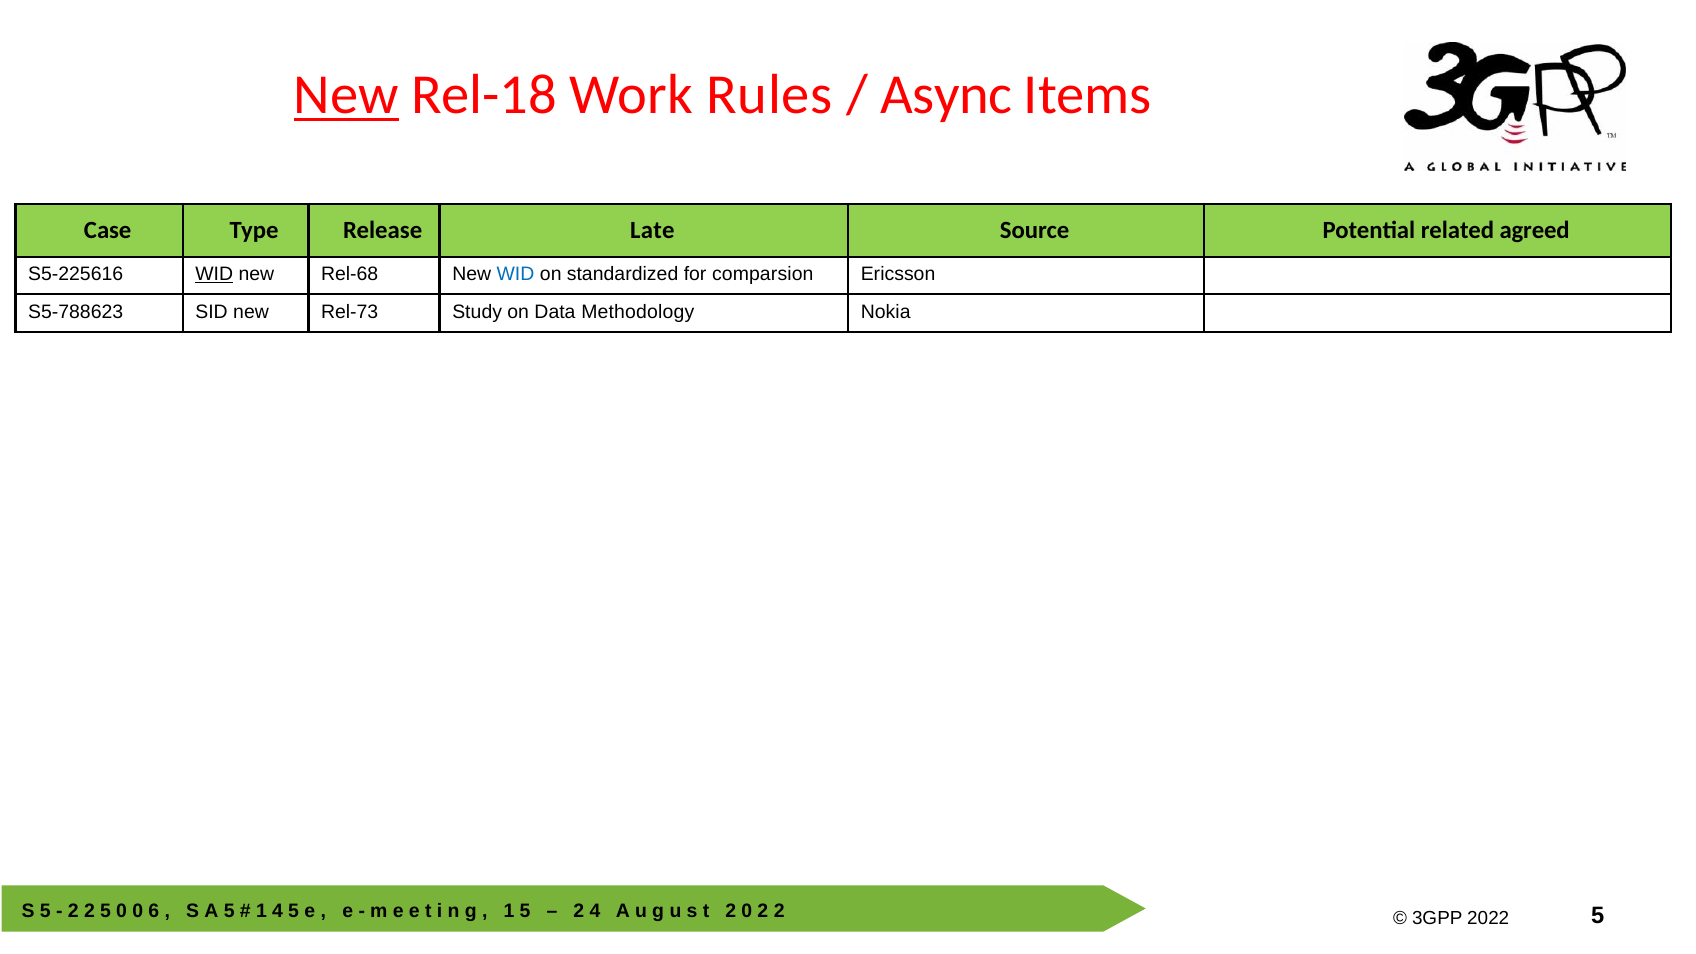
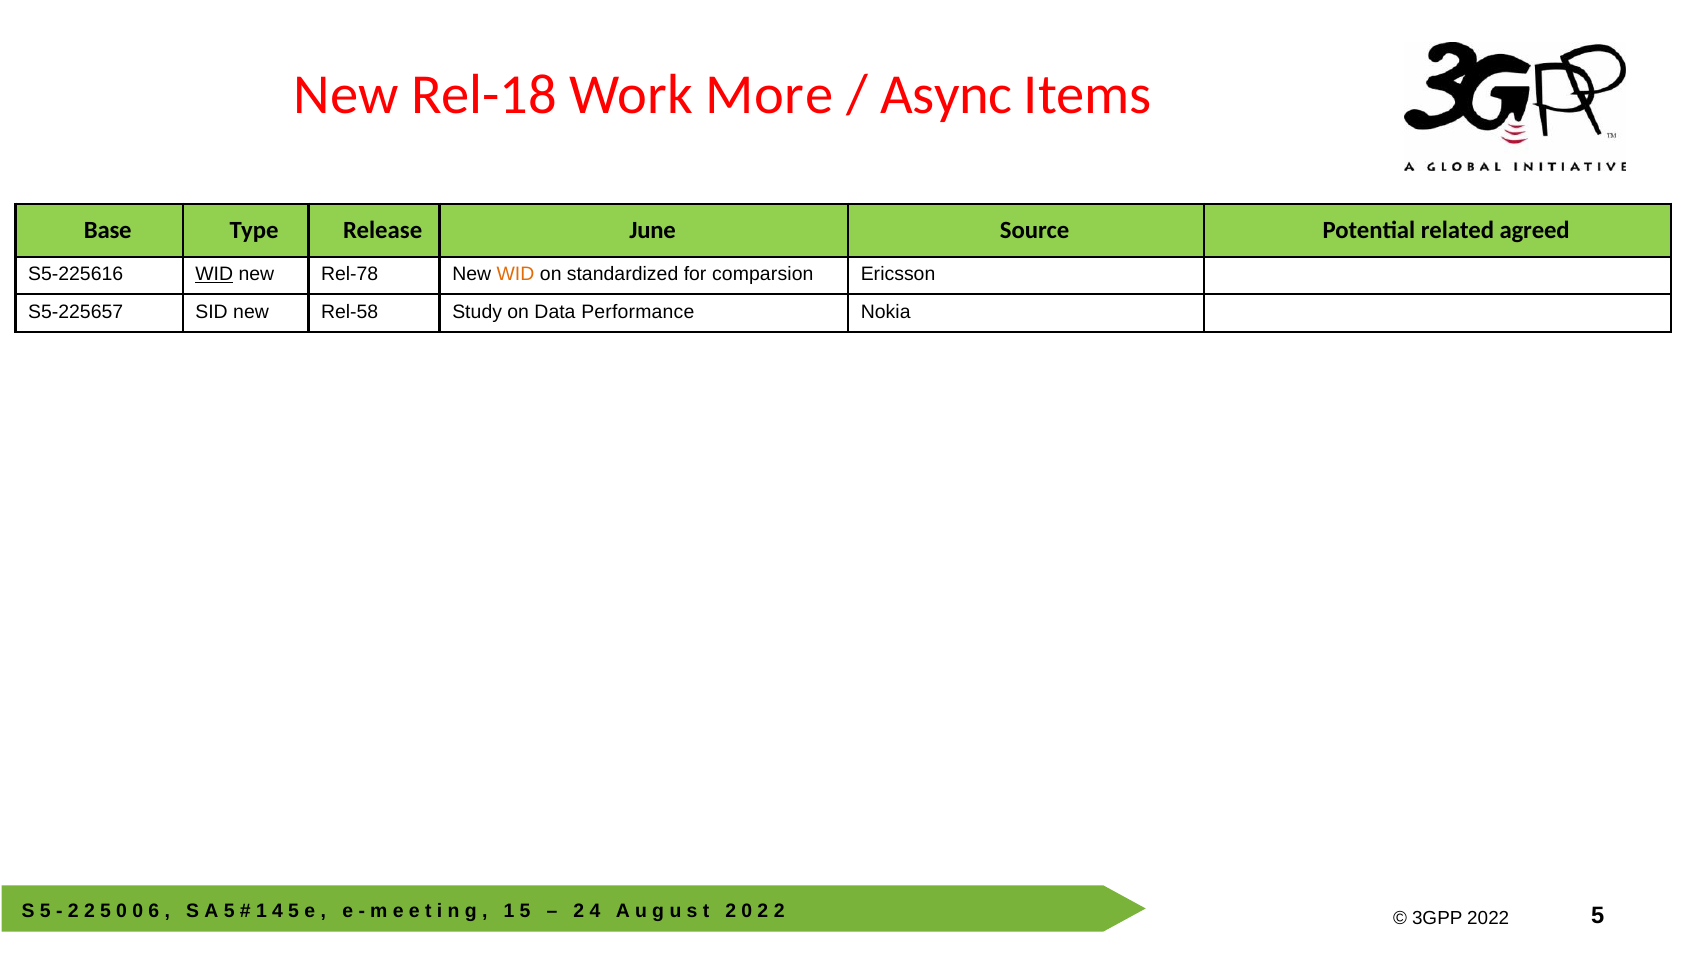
New at (346, 95) underline: present -> none
Rules: Rules -> More
Case: Case -> Base
Late: Late -> June
Rel-68: Rel-68 -> Rel-78
WID at (516, 274) colour: blue -> orange
S5-788623: S5-788623 -> S5-225657
Rel-73: Rel-73 -> Rel-58
Methodology: Methodology -> Performance
